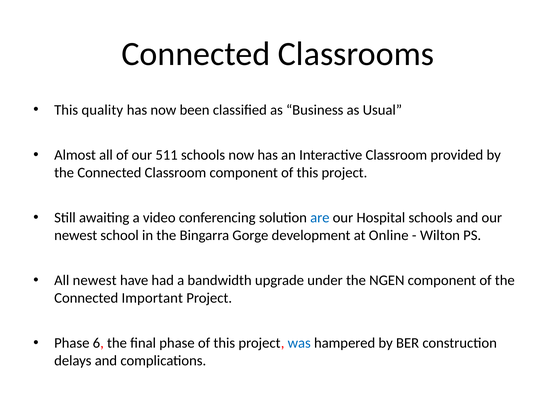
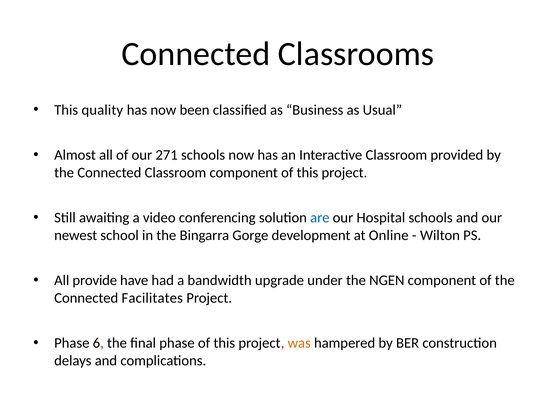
511: 511 -> 271
All newest: newest -> provide
Important: Important -> Facilitates
was colour: blue -> orange
